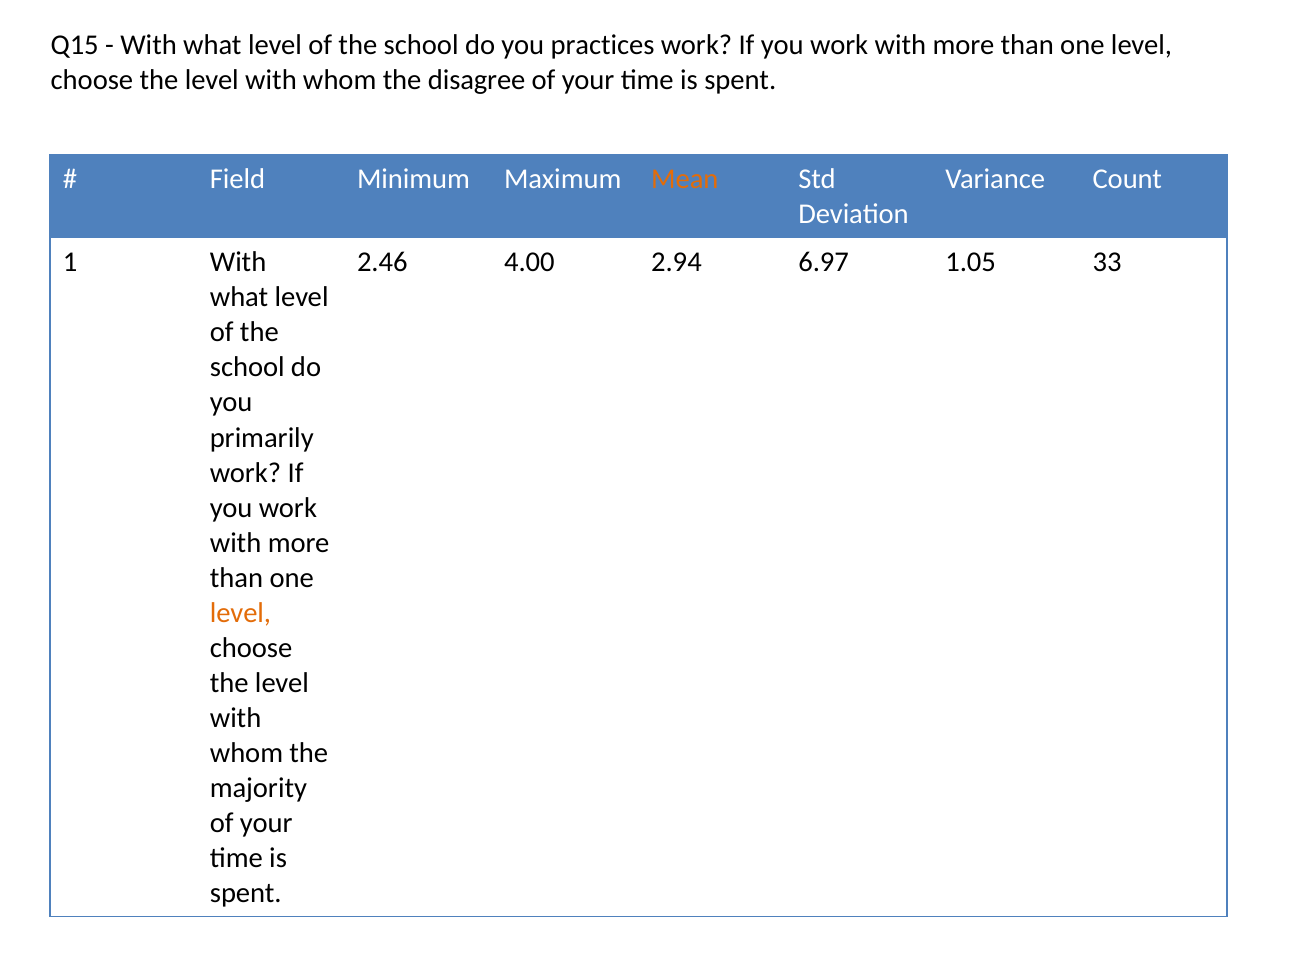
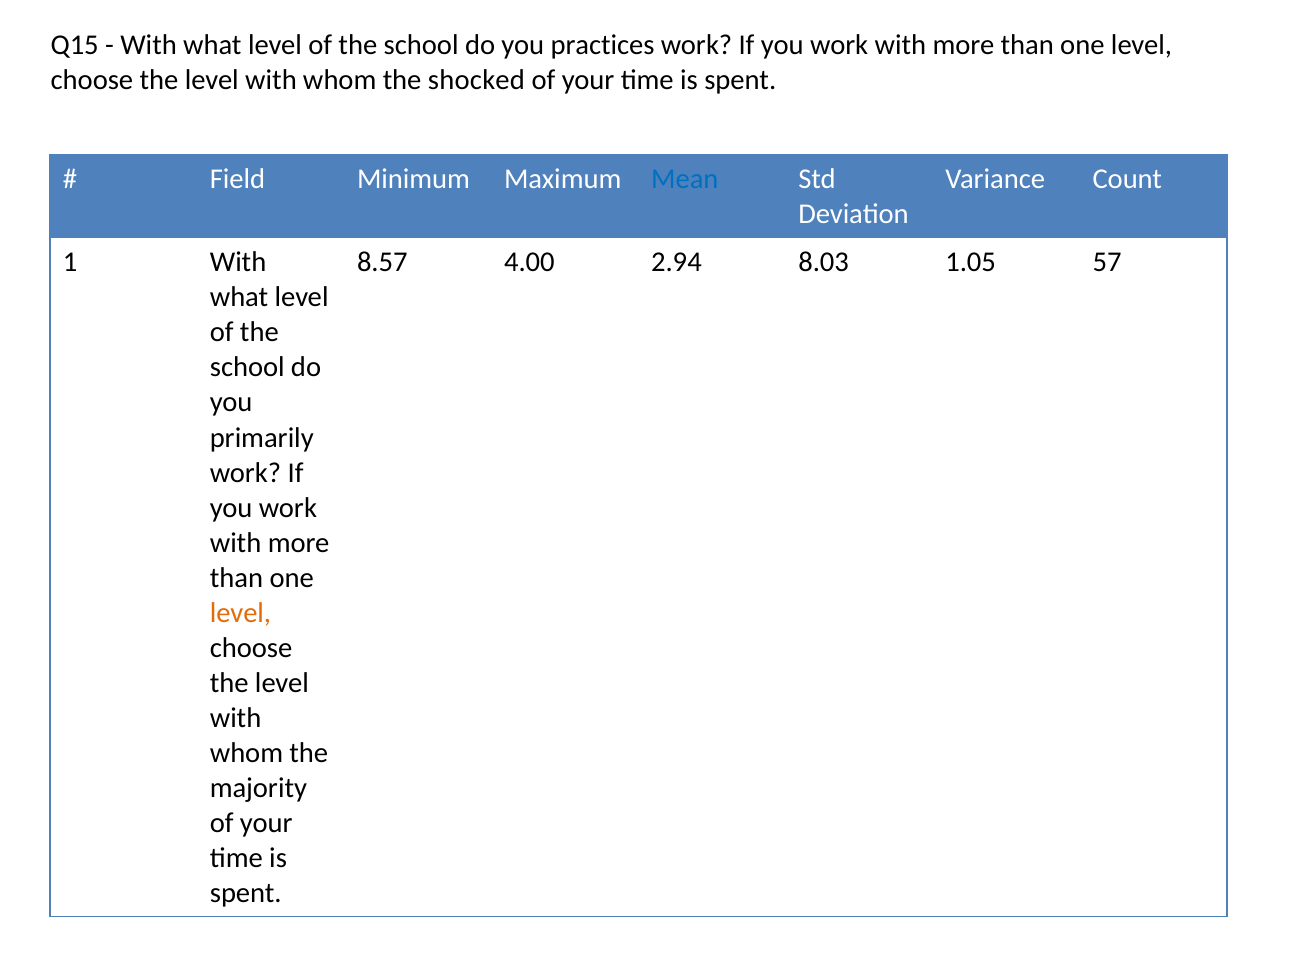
disagree: disagree -> shocked
Mean colour: orange -> blue
2.46: 2.46 -> 8.57
6.97: 6.97 -> 8.03
33: 33 -> 57
